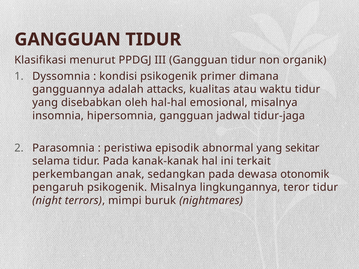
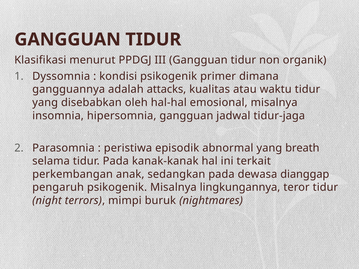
sekitar: sekitar -> breath
otonomik: otonomik -> dianggap
